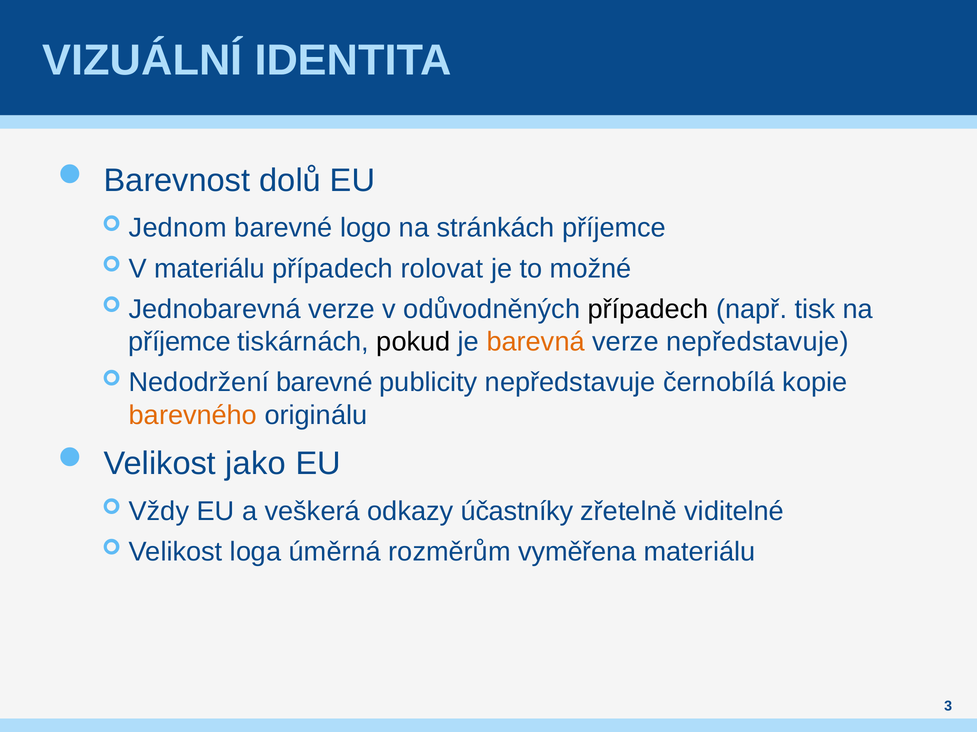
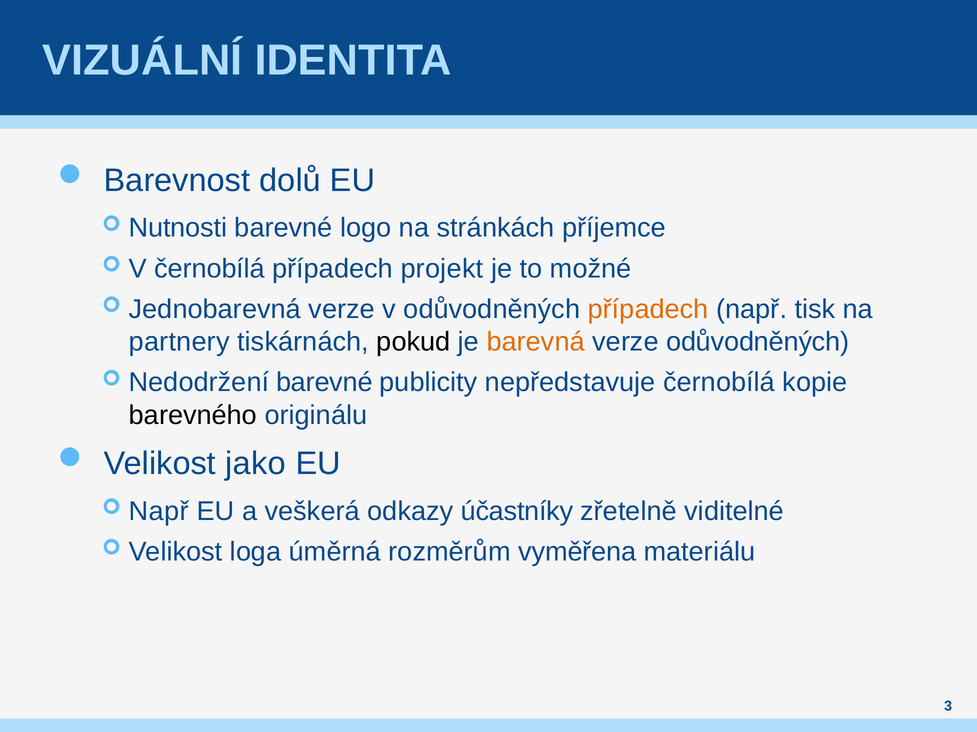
Jednom: Jednom -> Nutnosti
V materiálu: materiálu -> černobílá
rolovat: rolovat -> projekt
případech at (648, 310) colour: black -> orange
příjemce at (180, 342): příjemce -> partnery
verze nepředstavuje: nepředstavuje -> odůvodněných
barevného colour: orange -> black
Vždy at (159, 512): Vždy -> Např
